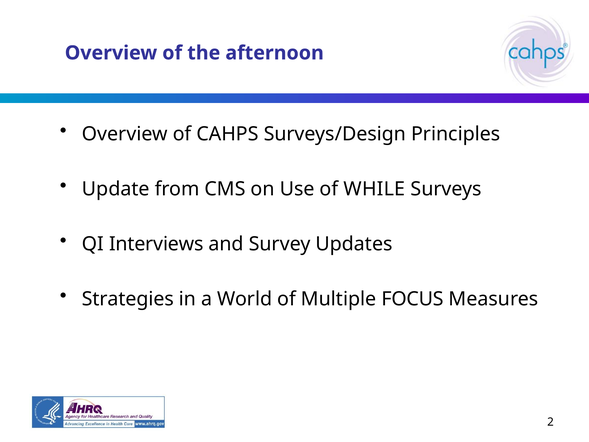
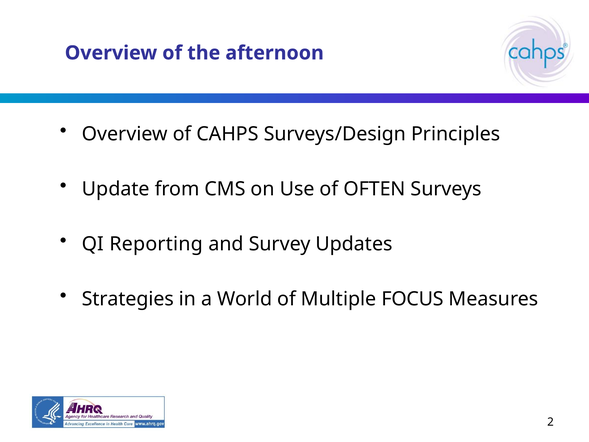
WHILE: WHILE -> OFTEN
Interviews: Interviews -> Reporting
